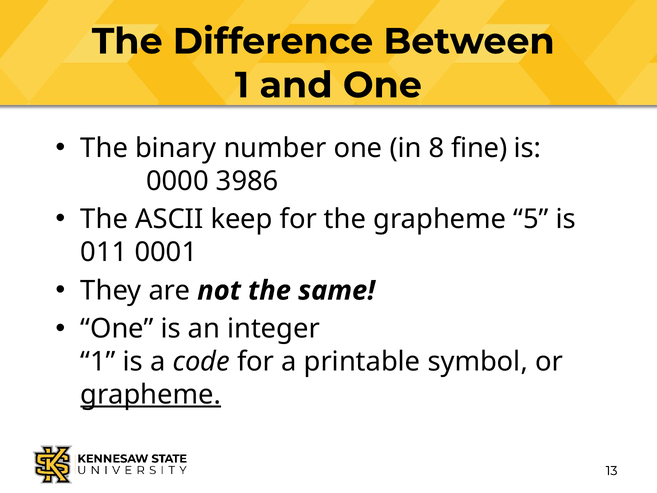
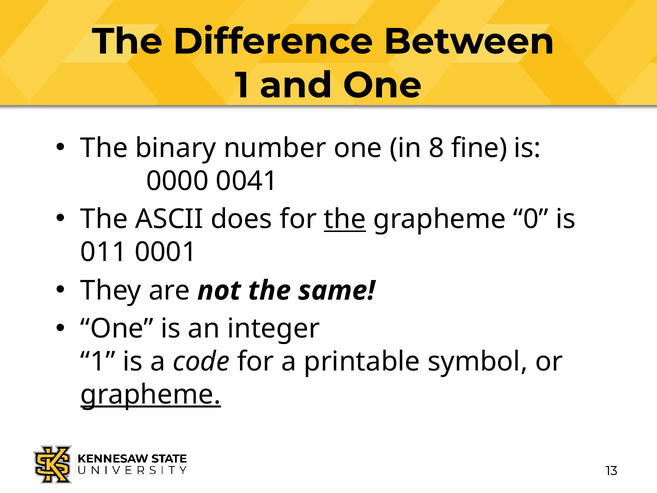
3986: 3986 -> 0041
keep: keep -> does
the at (345, 219) underline: none -> present
5: 5 -> 0
